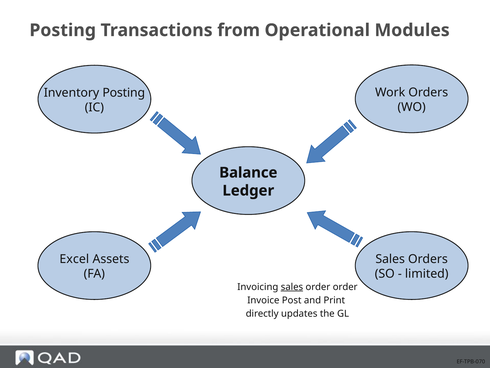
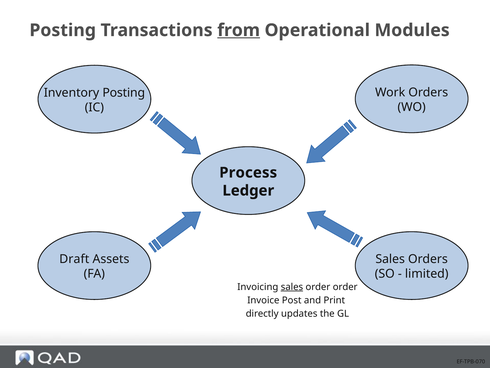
from underline: none -> present
Balance: Balance -> Process
Excel: Excel -> Draft
